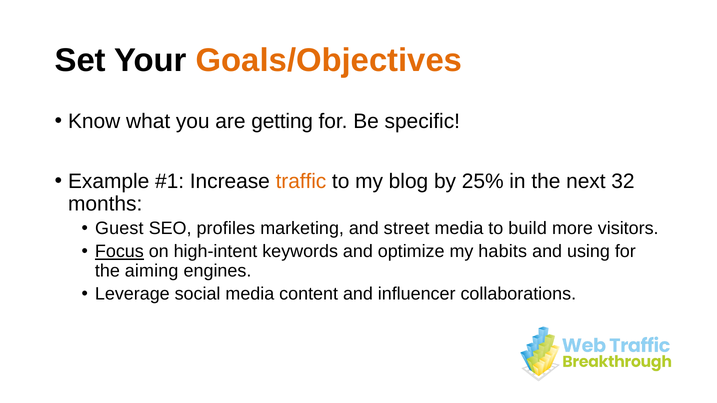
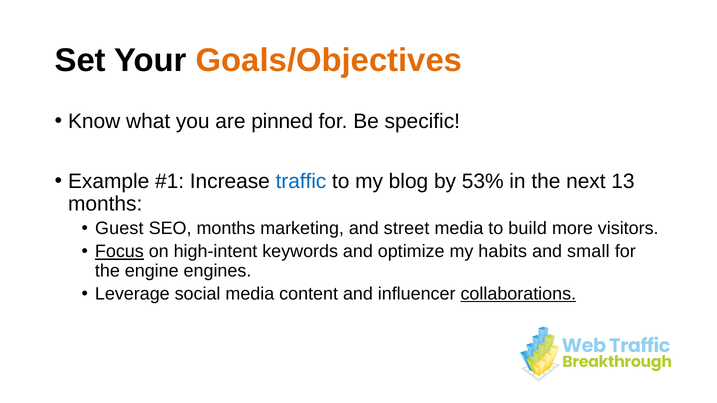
getting: getting -> pinned
traffic colour: orange -> blue
25%: 25% -> 53%
32: 32 -> 13
SEO profiles: profiles -> months
using: using -> small
aiming: aiming -> engine
collaborations underline: none -> present
